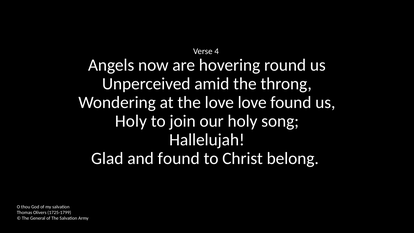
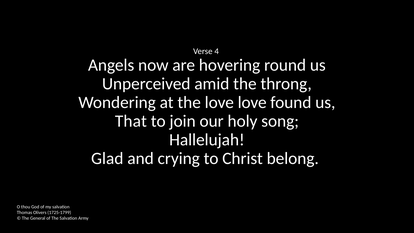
Holy at (131, 121): Holy -> That
and found: found -> crying
